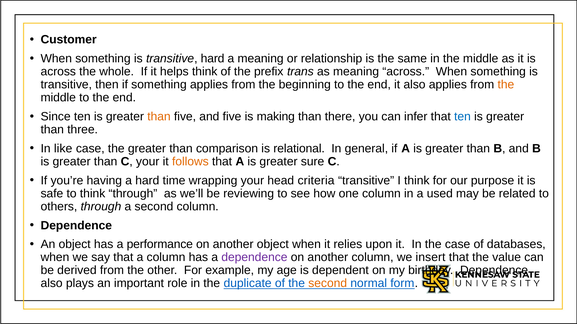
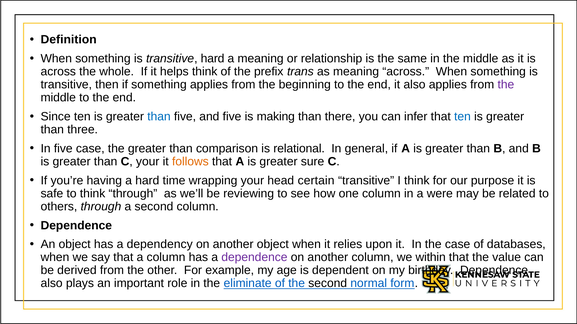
Customer: Customer -> Definition
the at (506, 85) colour: orange -> purple
than at (159, 117) colour: orange -> blue
In like: like -> five
criteria: criteria -> certain
used: used -> were
performance: performance -> dependency
insert: insert -> within
duplicate: duplicate -> eliminate
second at (328, 284) colour: orange -> black
